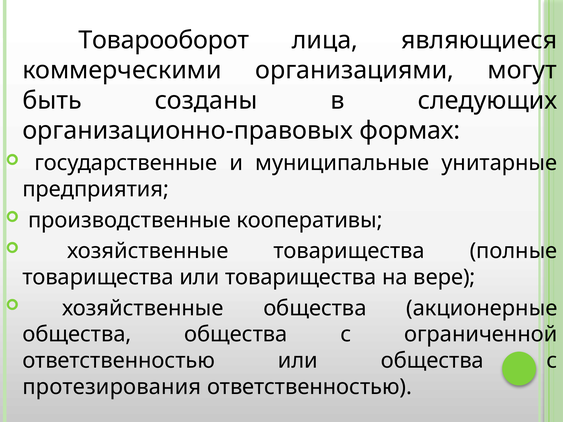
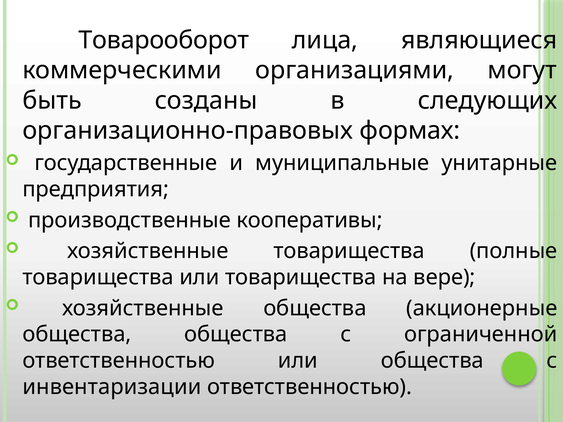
протезирования: протезирования -> инвентаризации
